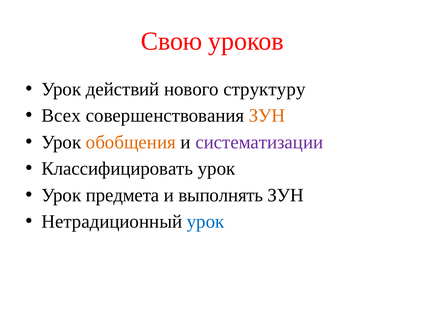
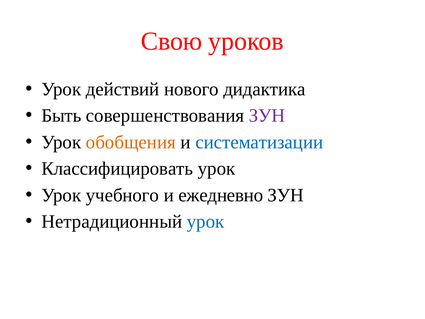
структуру: структуру -> дидактика
Всех: Всех -> Быть
ЗУН at (267, 116) colour: orange -> purple
систематизации colour: purple -> blue
предмета: предмета -> учебного
выполнять: выполнять -> ежедневно
